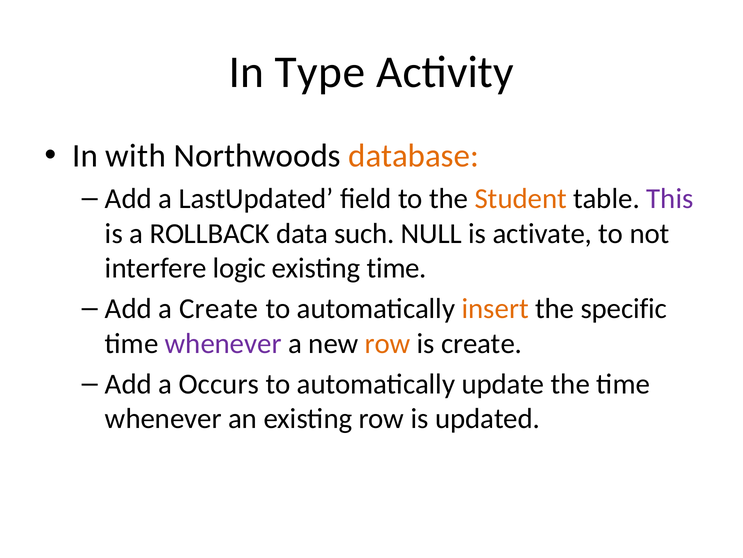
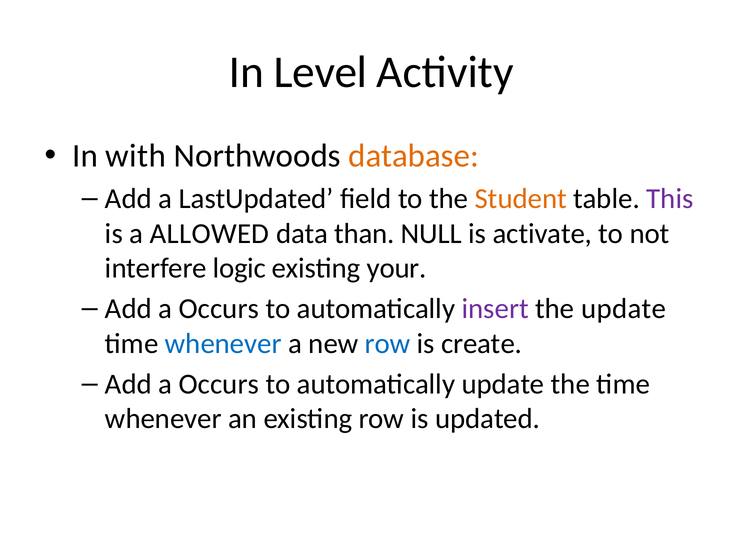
Type: Type -> Level
ROLLBACK: ROLLBACK -> ALLOWED
such: such -> than
existing time: time -> your
Create at (219, 308): Create -> Occurs
insert colour: orange -> purple
the specific: specific -> update
whenever at (223, 343) colour: purple -> blue
row at (388, 343) colour: orange -> blue
